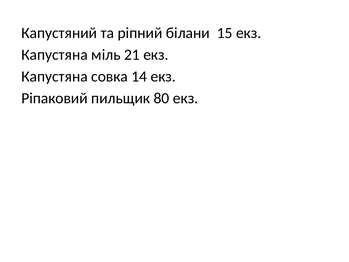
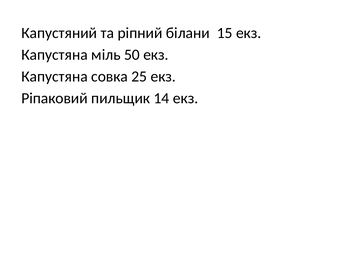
21: 21 -> 50
14: 14 -> 25
80: 80 -> 14
